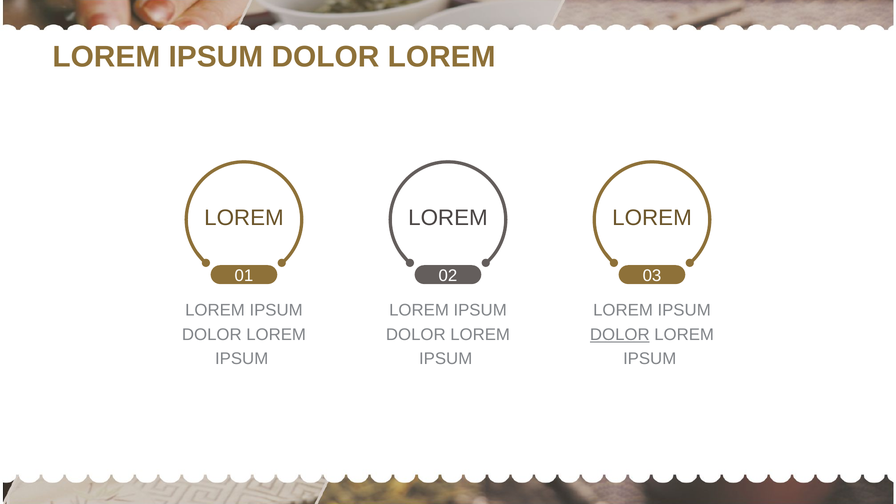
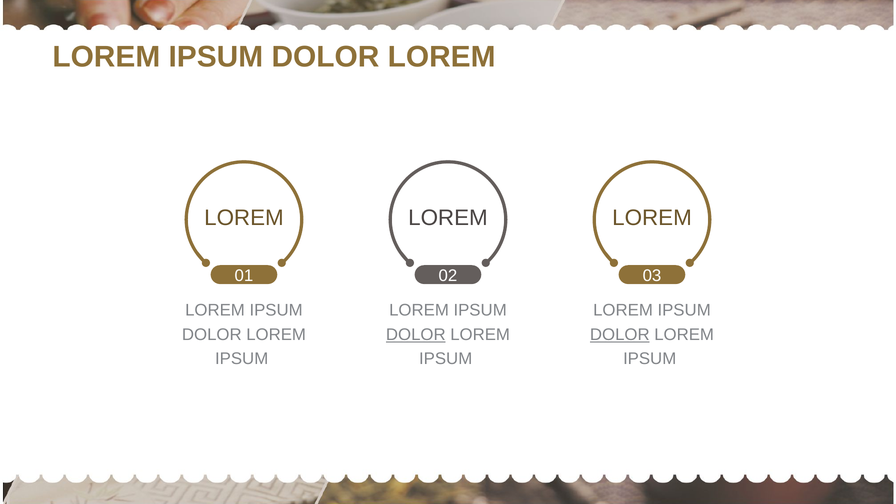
DOLOR at (416, 335) underline: none -> present
